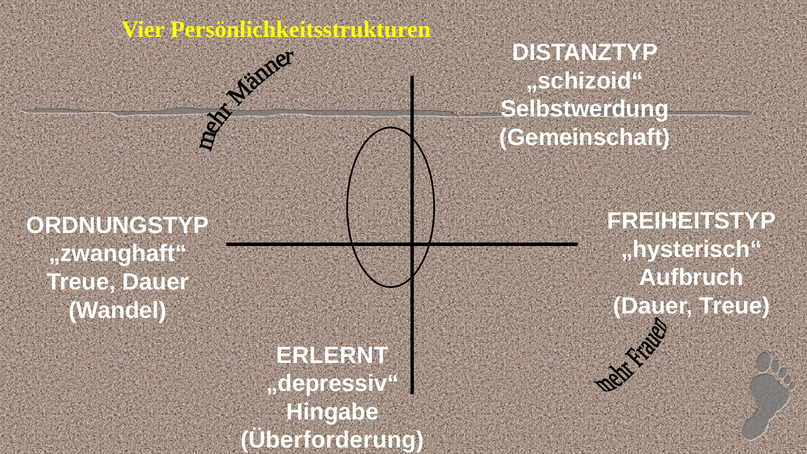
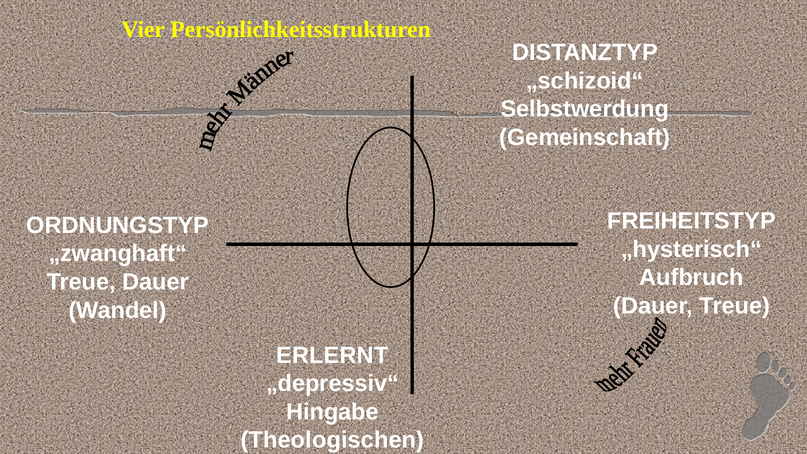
Überforderung: Überforderung -> Theologischen
